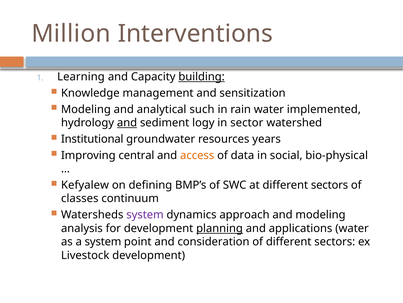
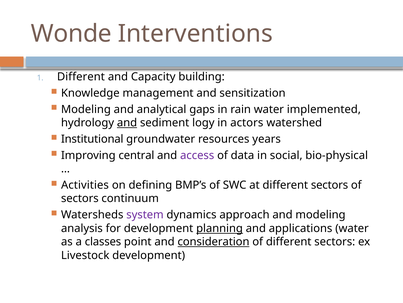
Million: Million -> Wonde
Learning at (81, 77): Learning -> Different
building underline: present -> none
such: such -> gaps
sector: sector -> actors
access colour: orange -> purple
Kefyalew: Kefyalew -> Activities
classes at (80, 198): classes -> sectors
a system: system -> classes
consideration underline: none -> present
